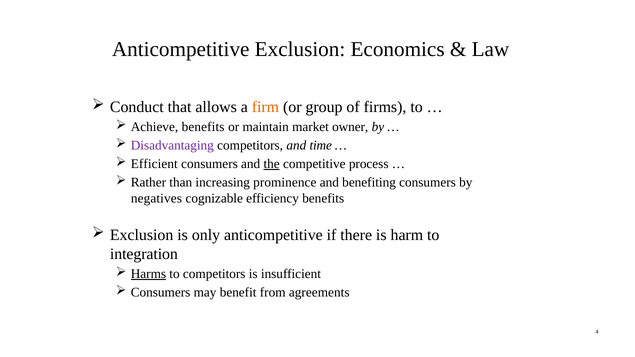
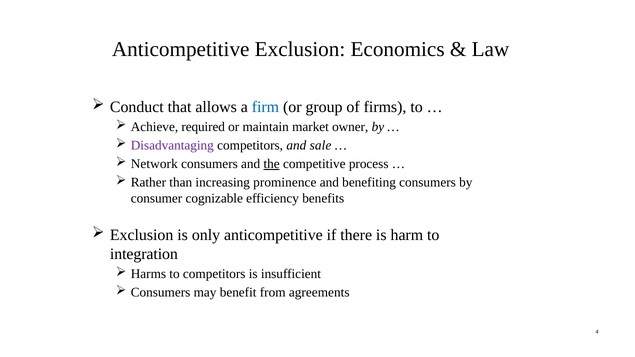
firm colour: orange -> blue
Achieve benefits: benefits -> required
time: time -> sale
Efficient: Efficient -> Network
negatives: negatives -> consumer
Harms underline: present -> none
